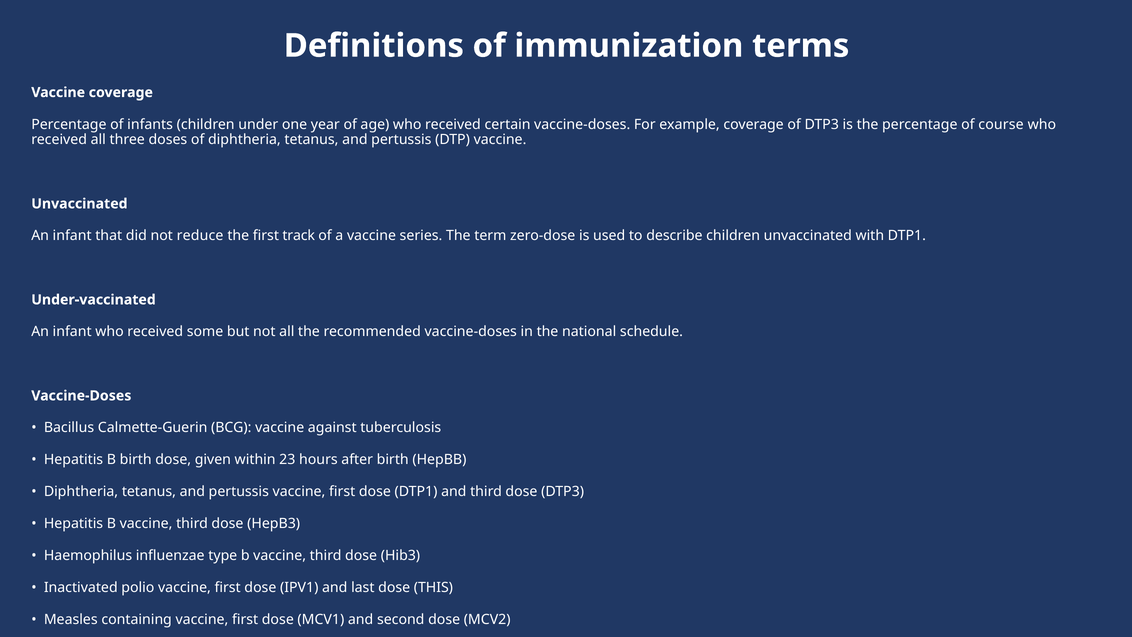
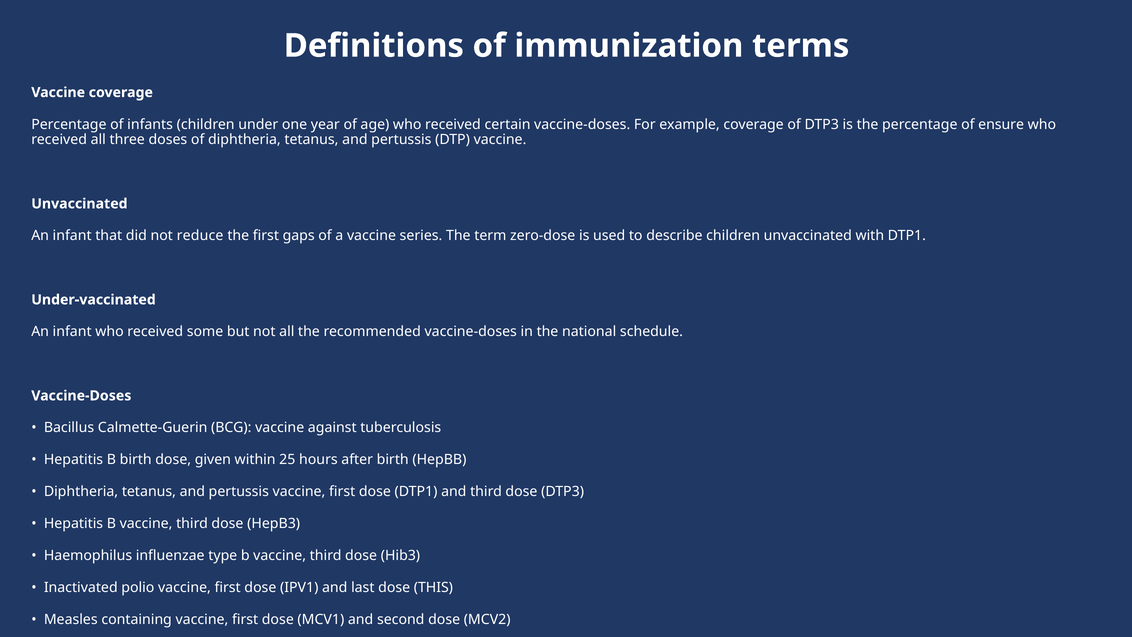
of course: course -> ensure
track: track -> gaps
23: 23 -> 25
